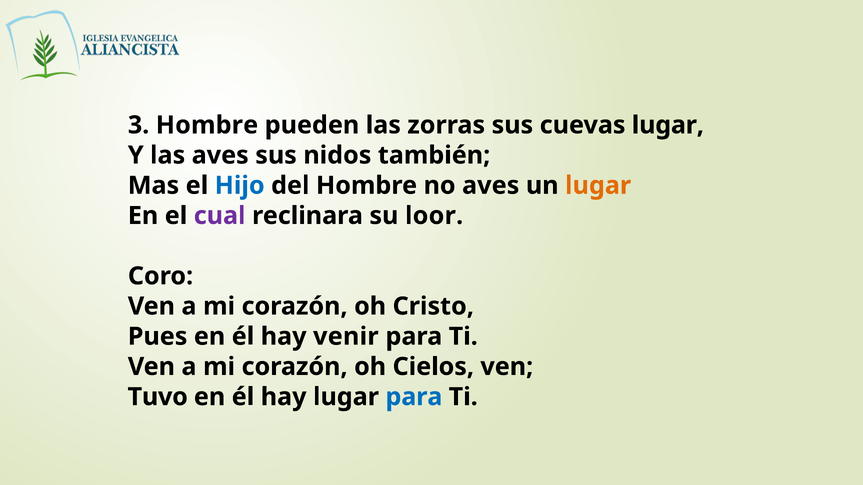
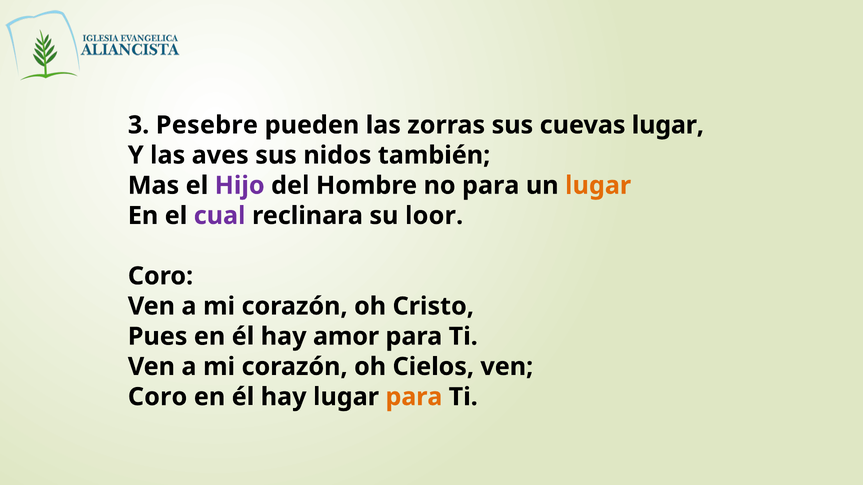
3 Hombre: Hombre -> Pesebre
Hijo colour: blue -> purple
no aves: aves -> para
venir: venir -> amor
Tuvo at (158, 397): Tuvo -> Coro
para at (414, 397) colour: blue -> orange
